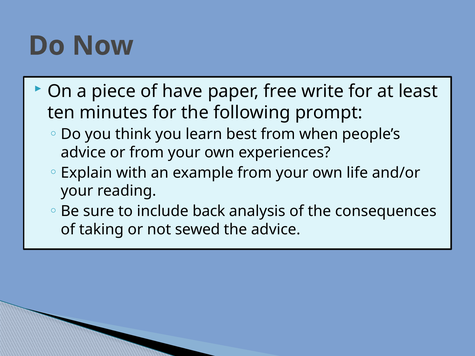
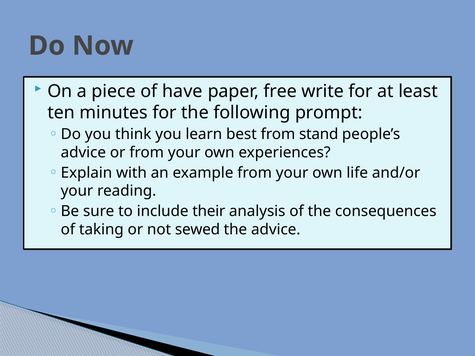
when: when -> stand
back: back -> their
